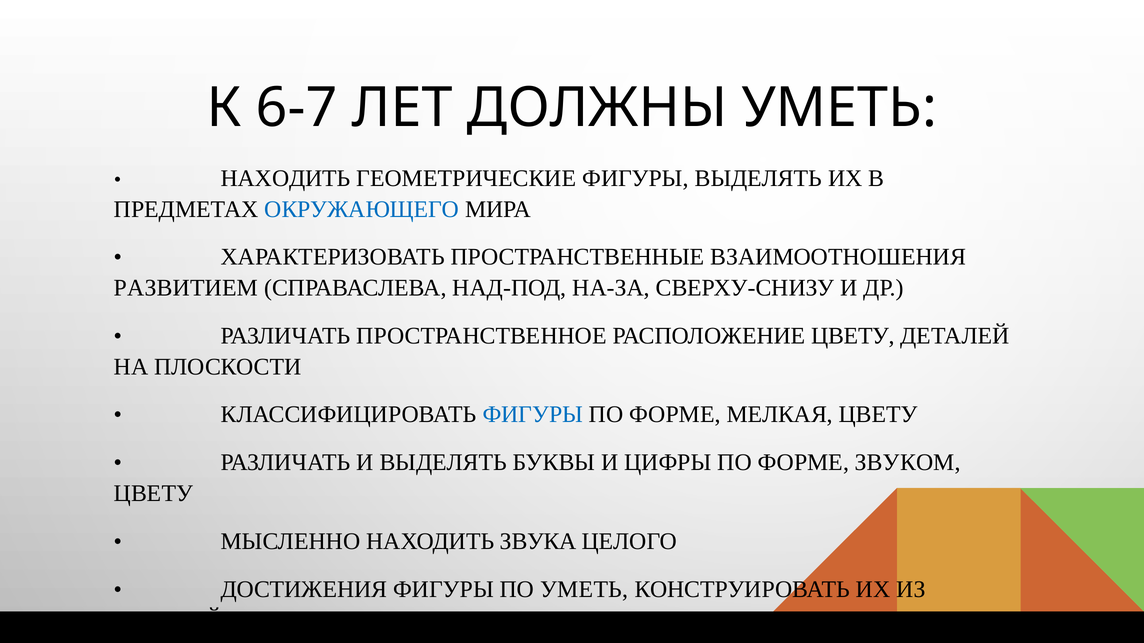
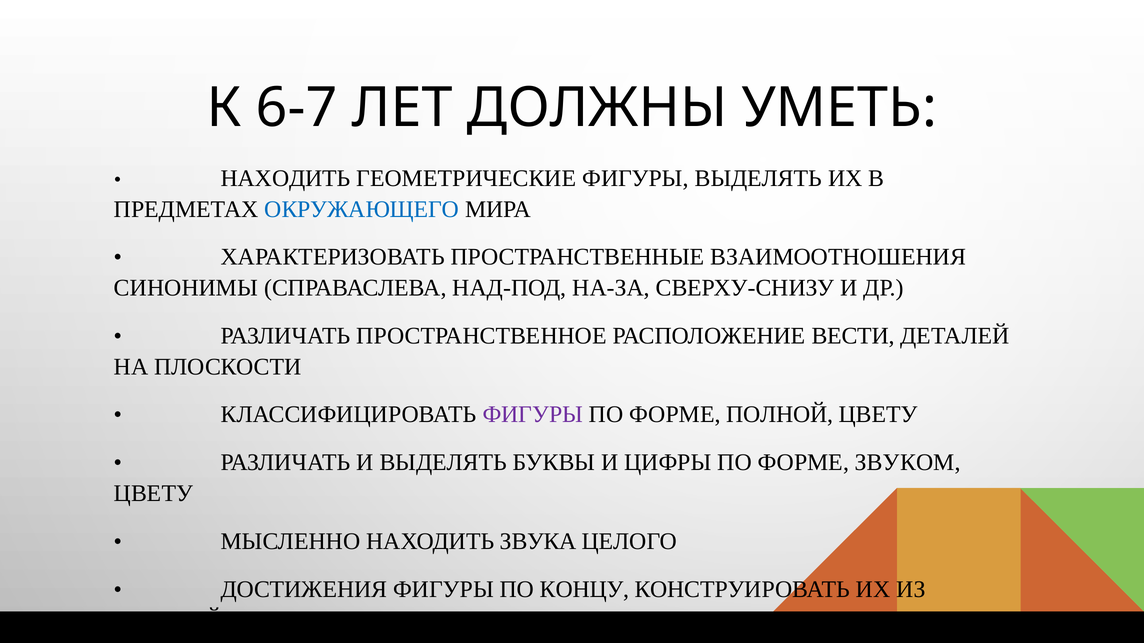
РАЗВИТИЕМ: РАЗВИТИЕМ -> СИНОНИМЫ
РАСПОЛОЖЕНИЕ ЦВЕТУ: ЦВЕТУ -> ВЕСТИ
ФИГУРЫ at (533, 415) colour: blue -> purple
МЕЛКАЯ: МЕЛКАЯ -> ПОЛНОЙ
ПО УМЕТЬ: УМЕТЬ -> КОНЦУ
